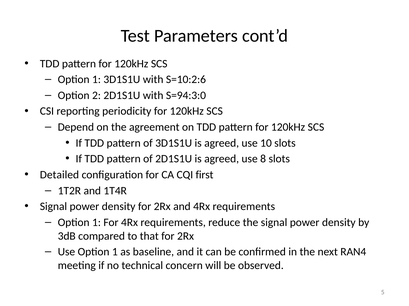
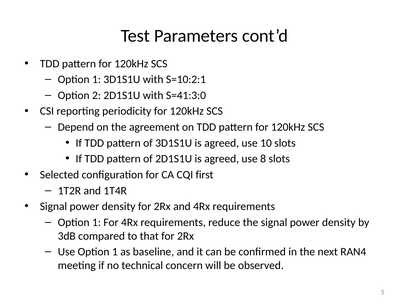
S=10:2:6: S=10:2:6 -> S=10:2:1
S=94:3:0: S=94:3:0 -> S=41:3:0
Detailed: Detailed -> Selected
